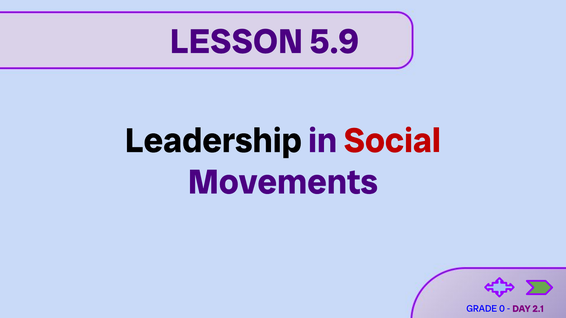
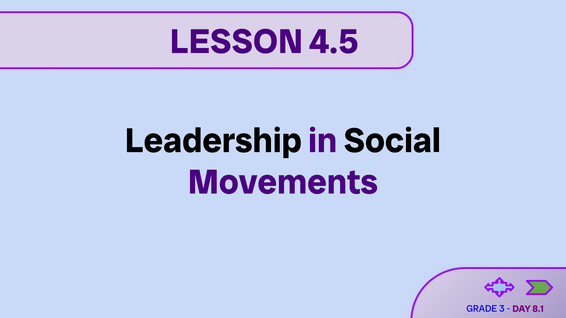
5.9: 5.9 -> 4.5
Social colour: red -> black
0: 0 -> 3
2.1: 2.1 -> 8.1
